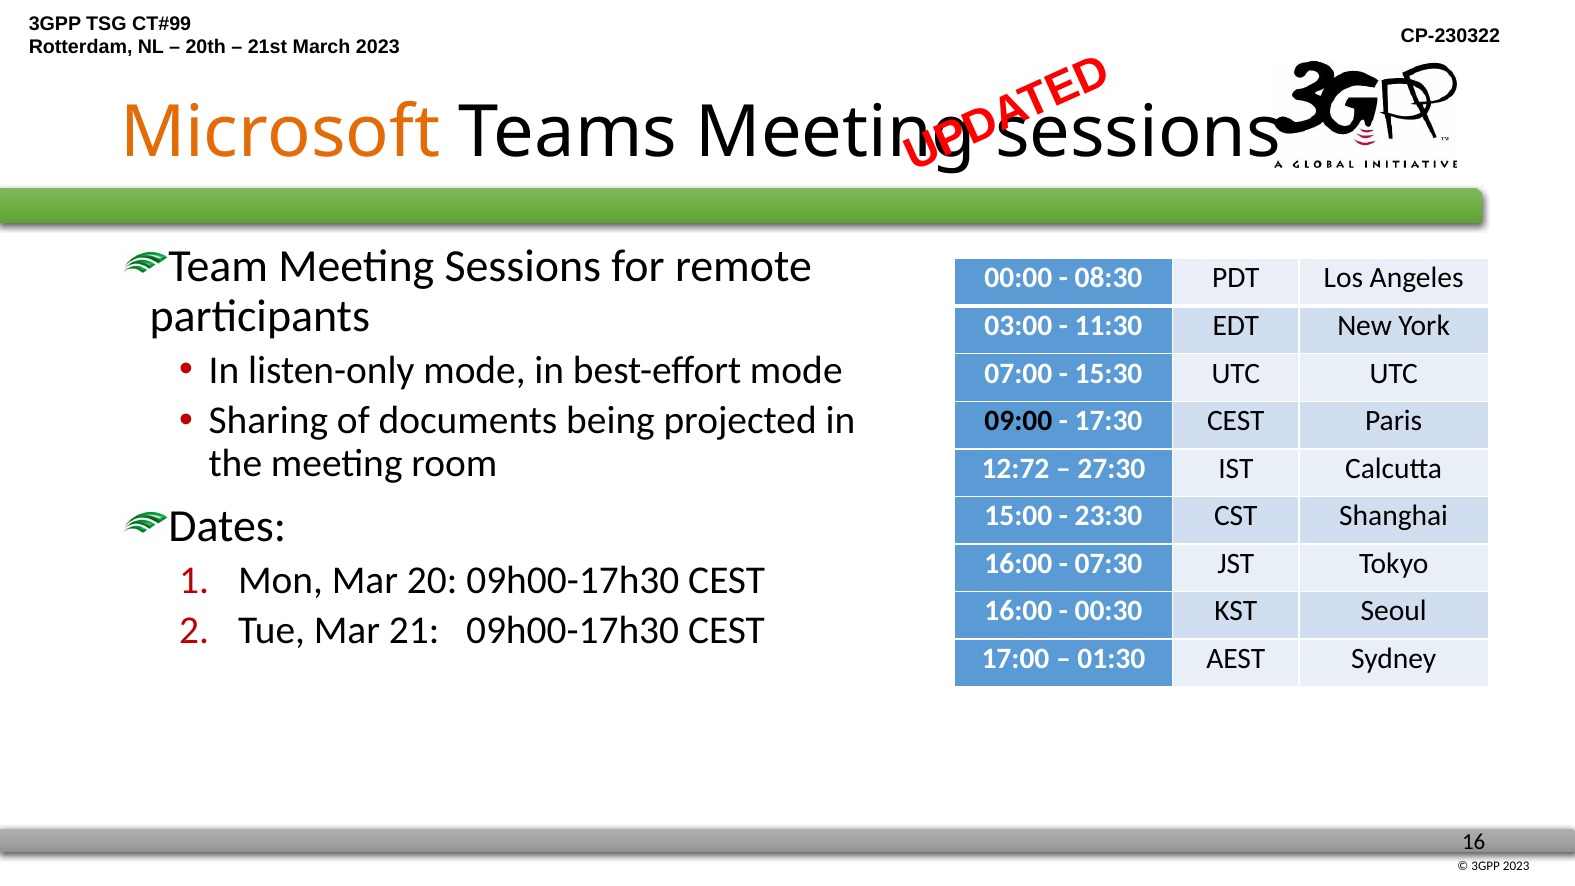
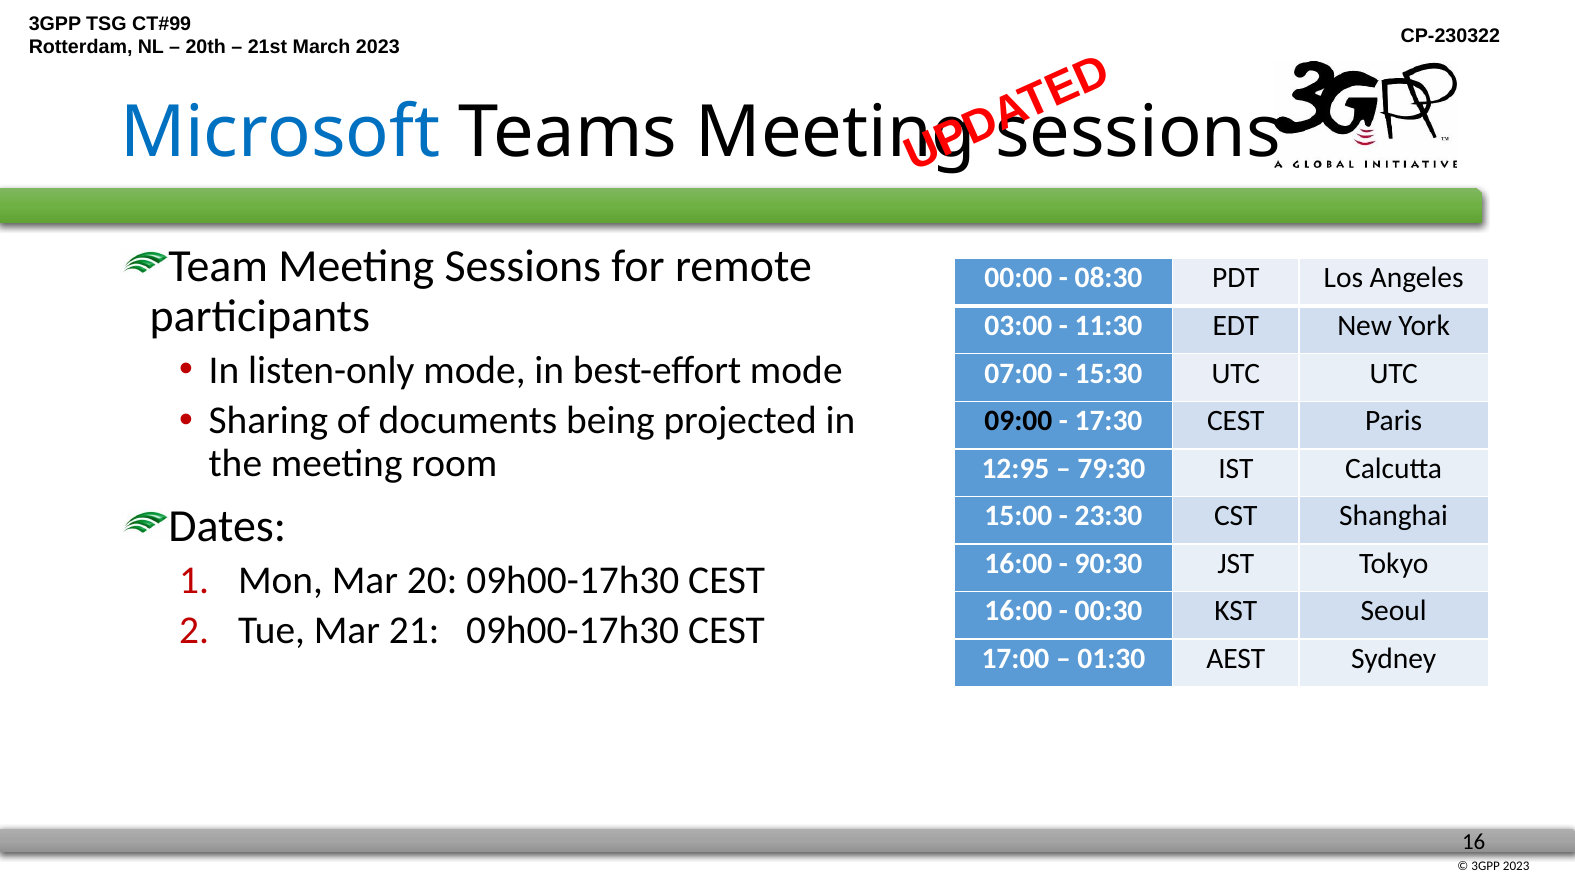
Microsoft colour: orange -> blue
12:72: 12:72 -> 12:95
27:30: 27:30 -> 79:30
07:30: 07:30 -> 90:30
